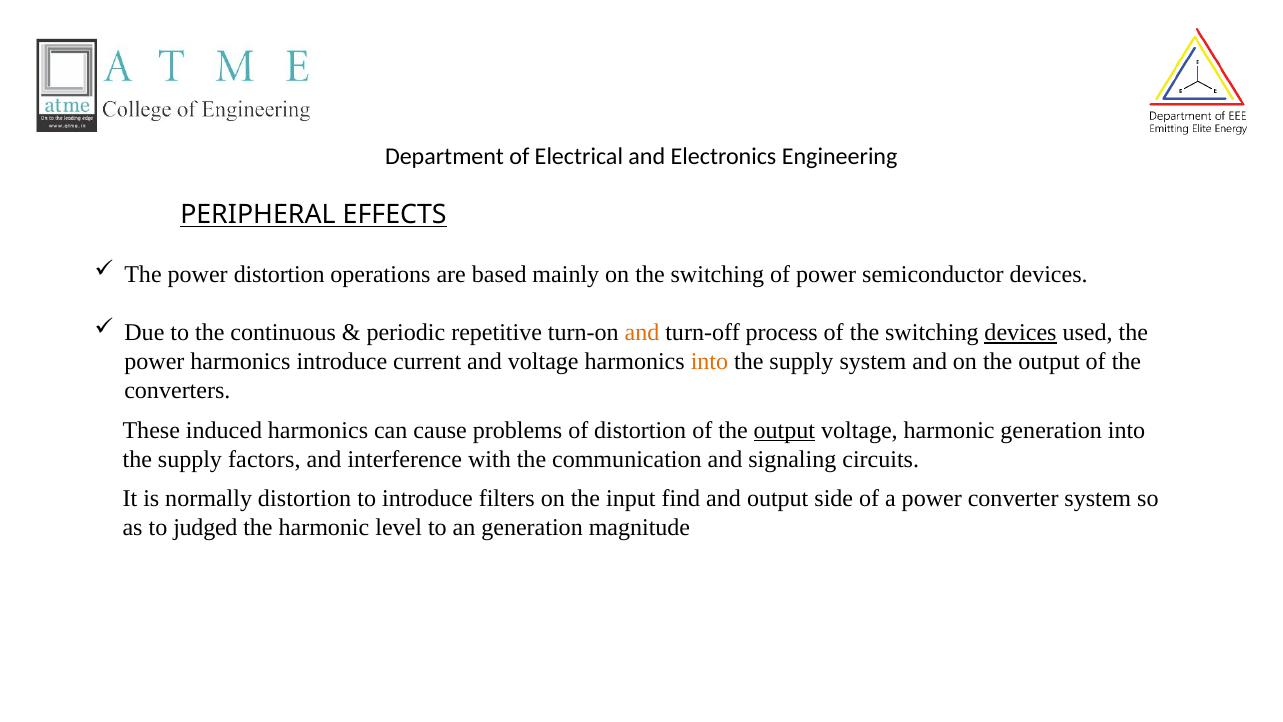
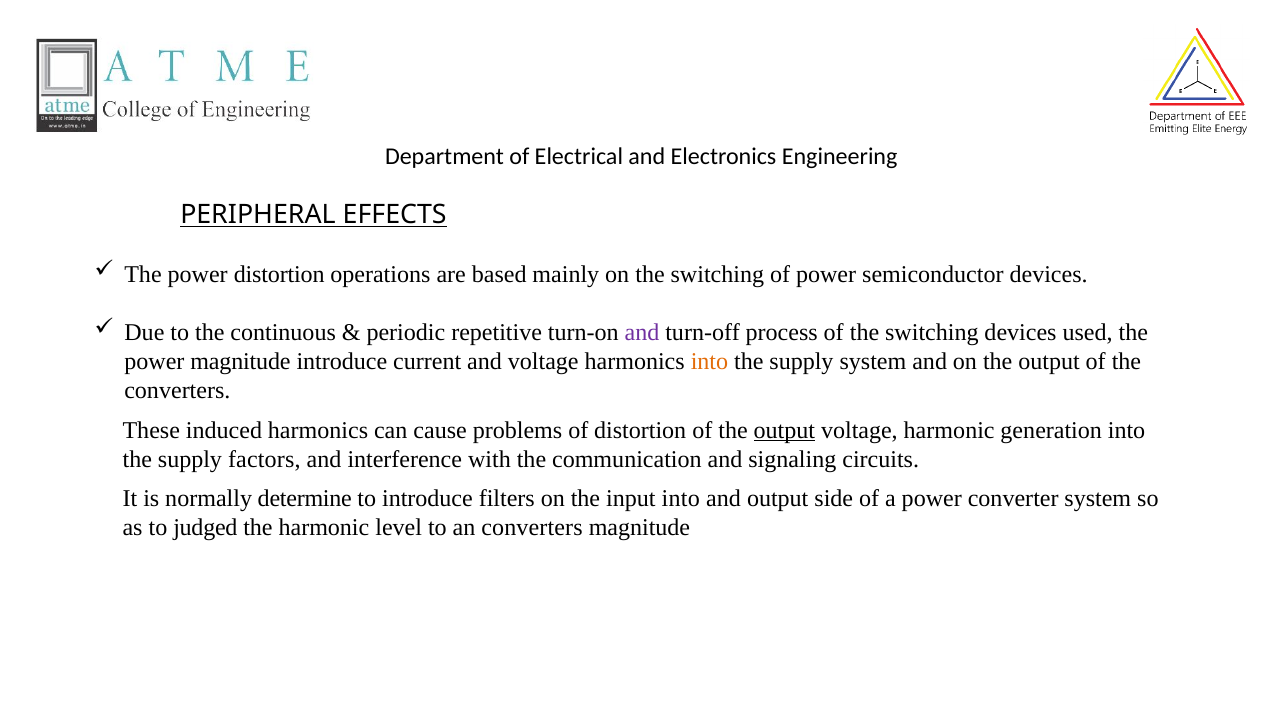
and at (642, 333) colour: orange -> purple
devices at (1021, 333) underline: present -> none
power harmonics: harmonics -> magnitude
normally distortion: distortion -> determine
input find: find -> into
an generation: generation -> converters
